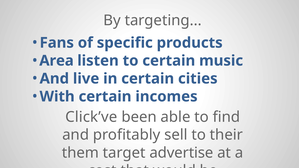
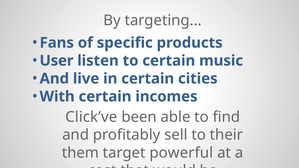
Area: Area -> User
advertise: advertise -> powerful
